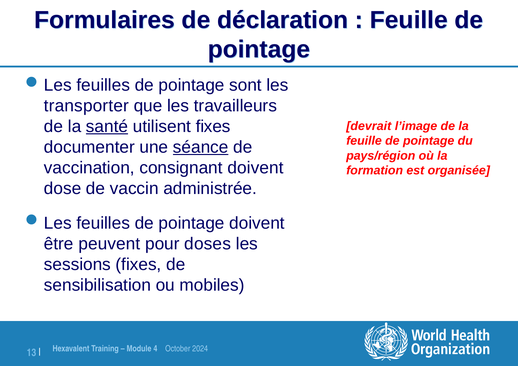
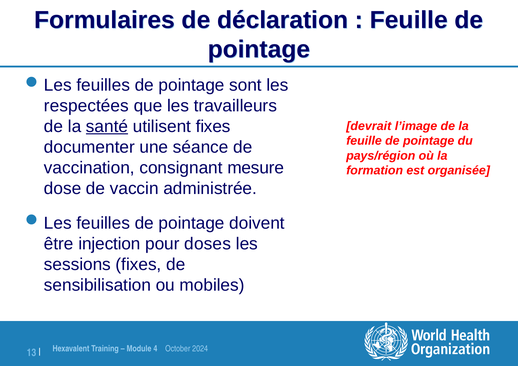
transporter: transporter -> respectées
séance underline: present -> none
consignant doivent: doivent -> mesure
peuvent: peuvent -> injection
